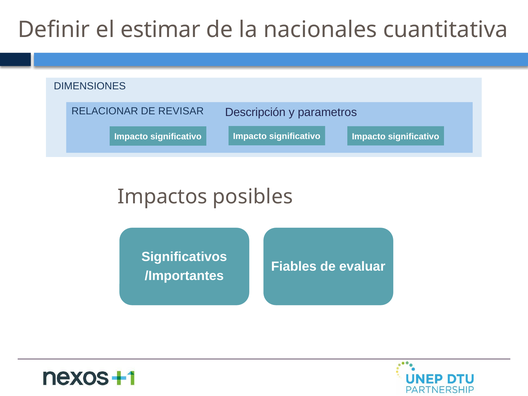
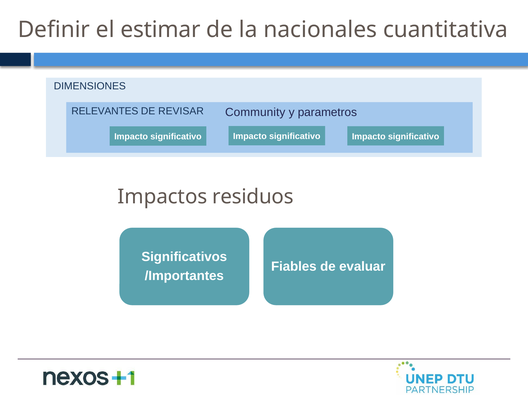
RELACIONAR: RELACIONAR -> RELEVANTES
Descripción: Descripción -> Community
posibles: posibles -> residuos
